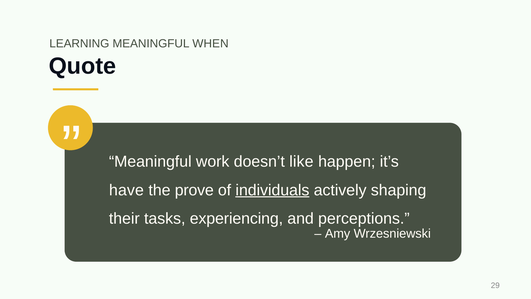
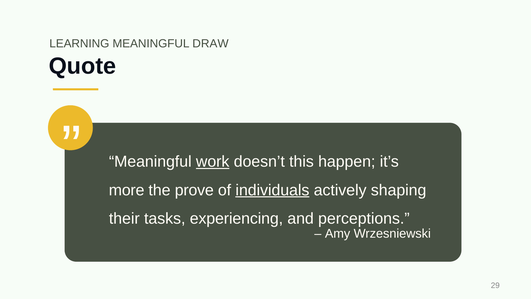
WHEN: WHEN -> DRAW
work underline: none -> present
like: like -> this
have: have -> more
